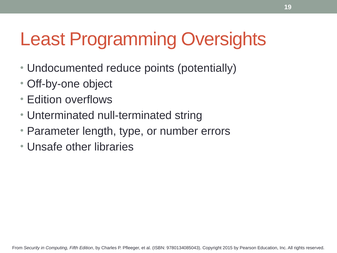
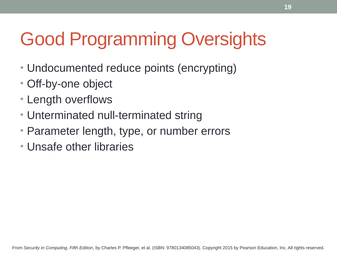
Least: Least -> Good
potentially: potentially -> encrypting
Edition at (44, 100): Edition -> Length
